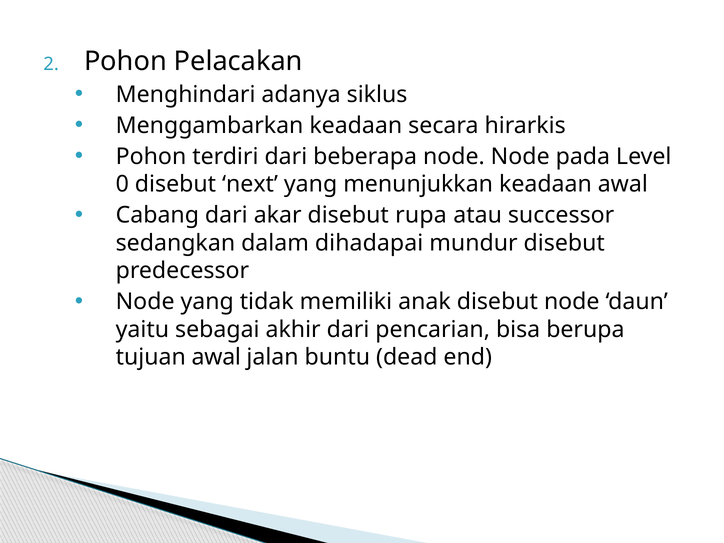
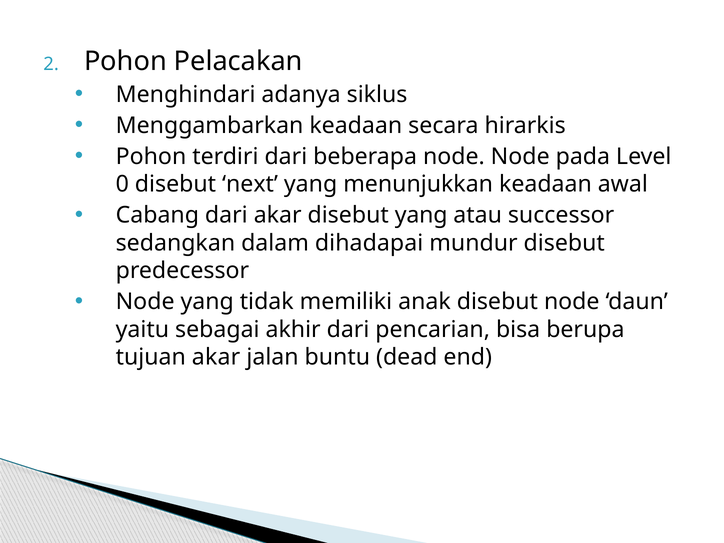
disebut rupa: rupa -> yang
tujuan awal: awal -> akar
